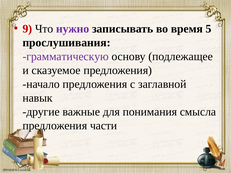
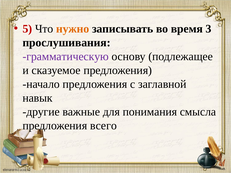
9: 9 -> 5
нужно colour: purple -> orange
5: 5 -> 3
части: части -> всего
